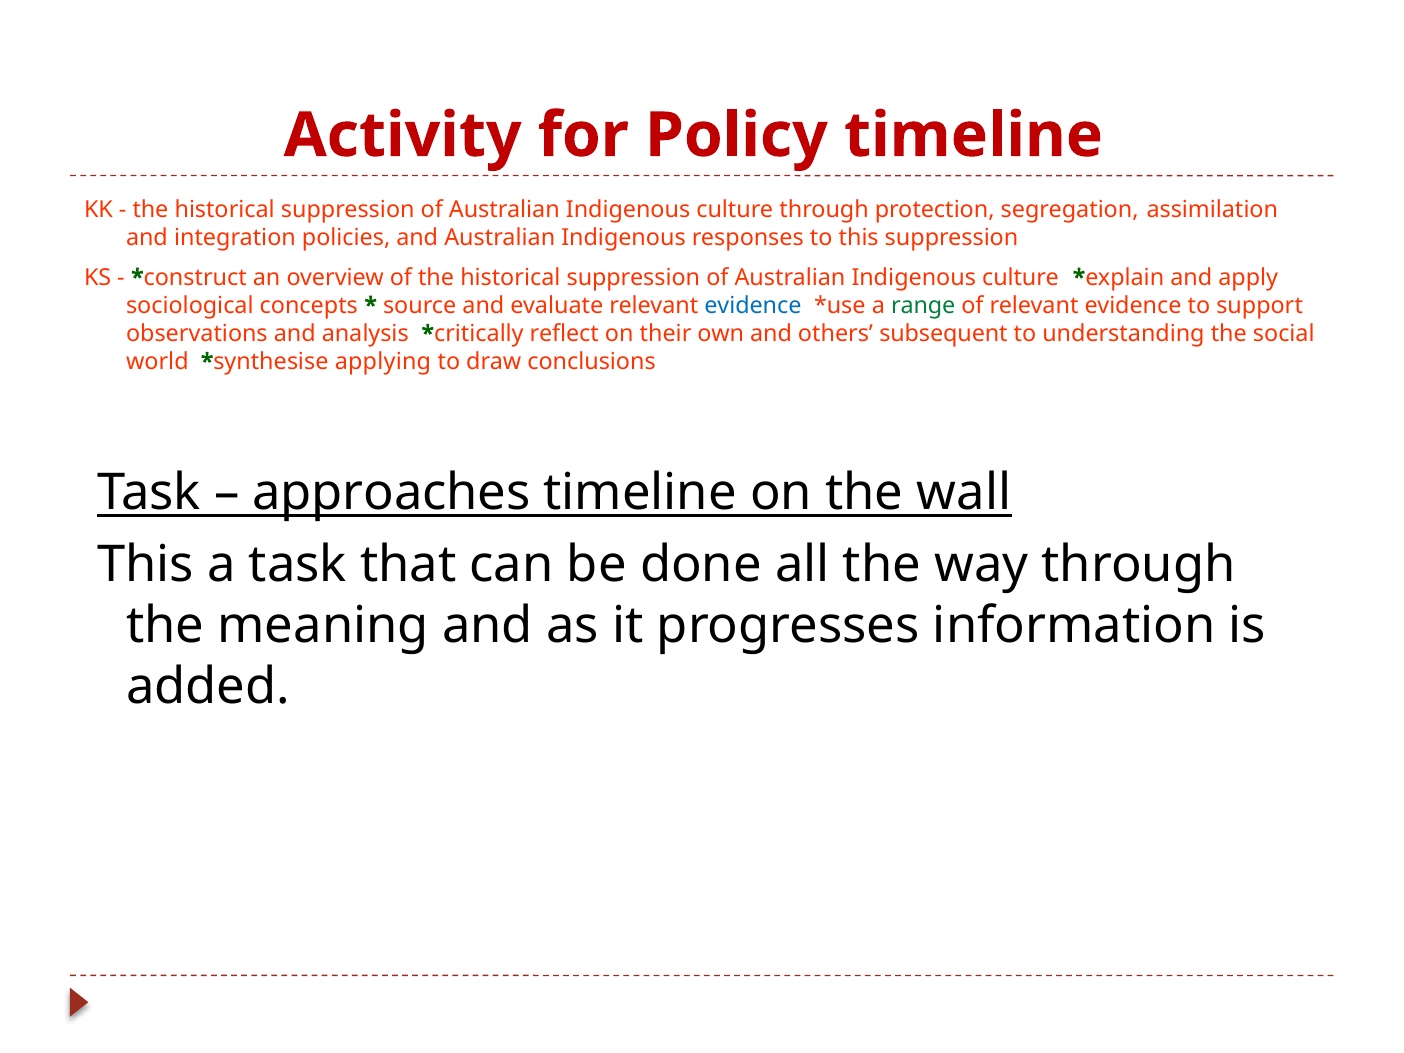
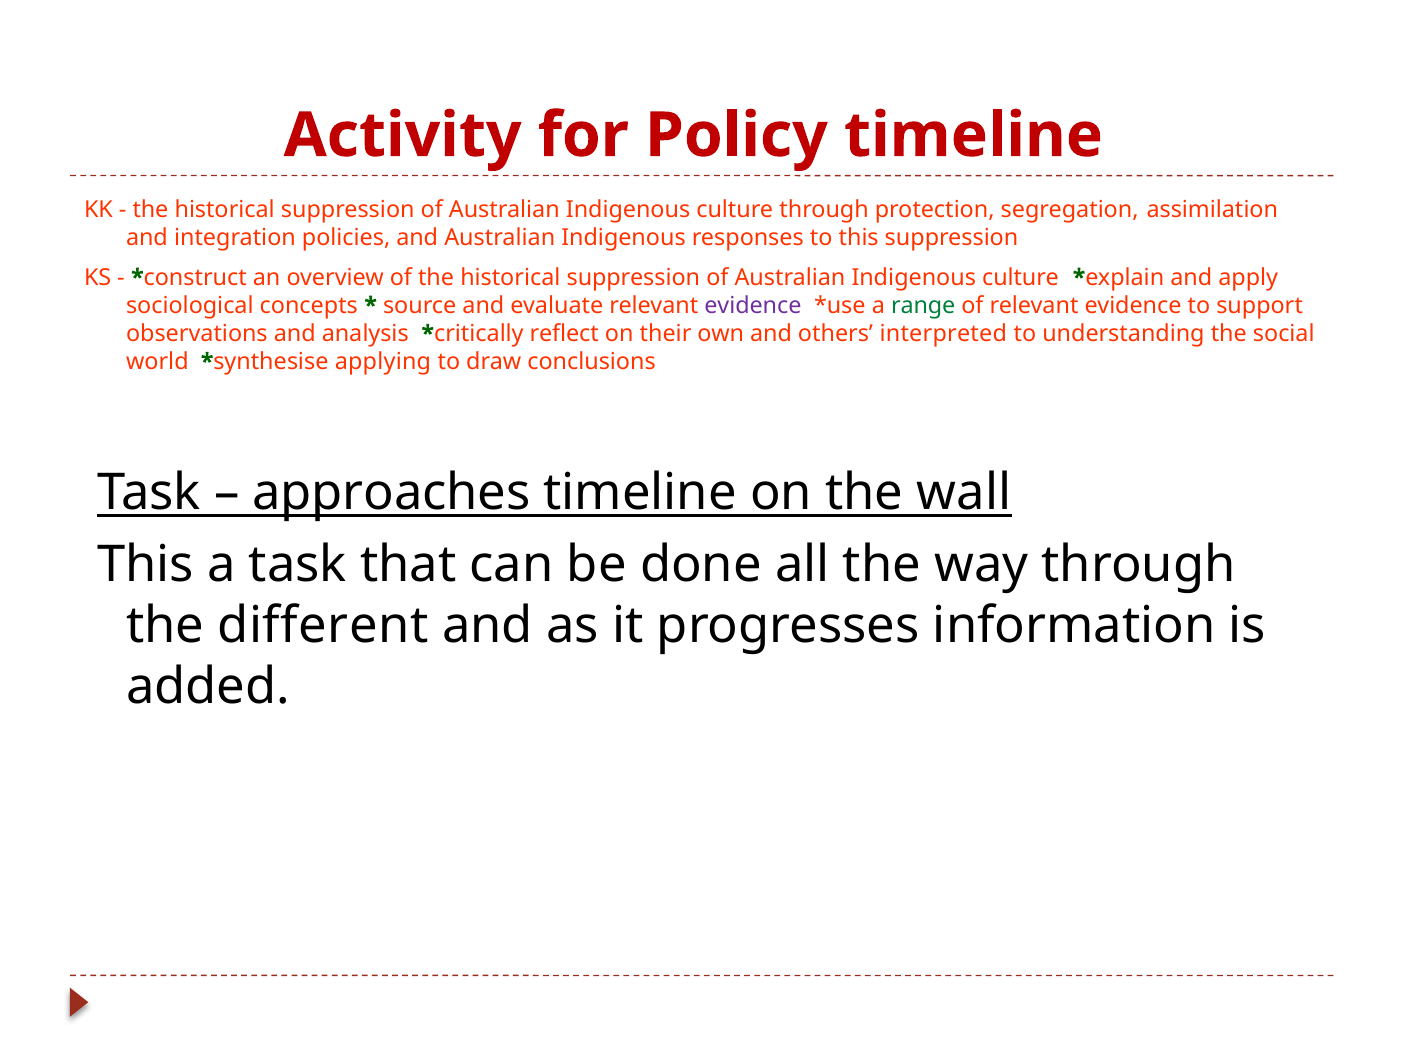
evidence at (753, 306) colour: blue -> purple
subsequent: subsequent -> interpreted
meaning: meaning -> different
